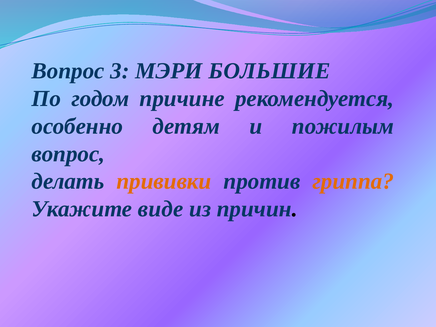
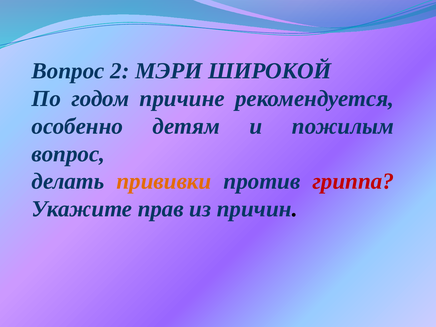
3: 3 -> 2
БОЛЬШИЕ: БОЛЬШИЕ -> ШИРОКОЙ
гриппа colour: orange -> red
виде: виде -> прав
